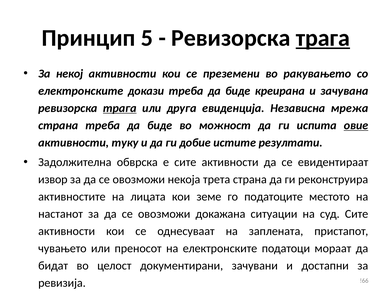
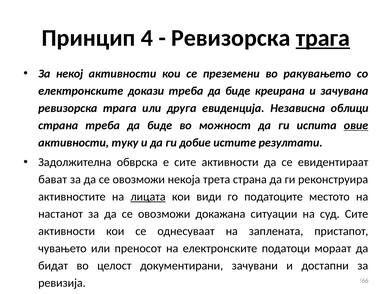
5: 5 -> 4
трага at (120, 108) underline: present -> none
мрежа: мрежа -> облици
извор: извор -> бават
лицата underline: none -> present
земе: земе -> види
